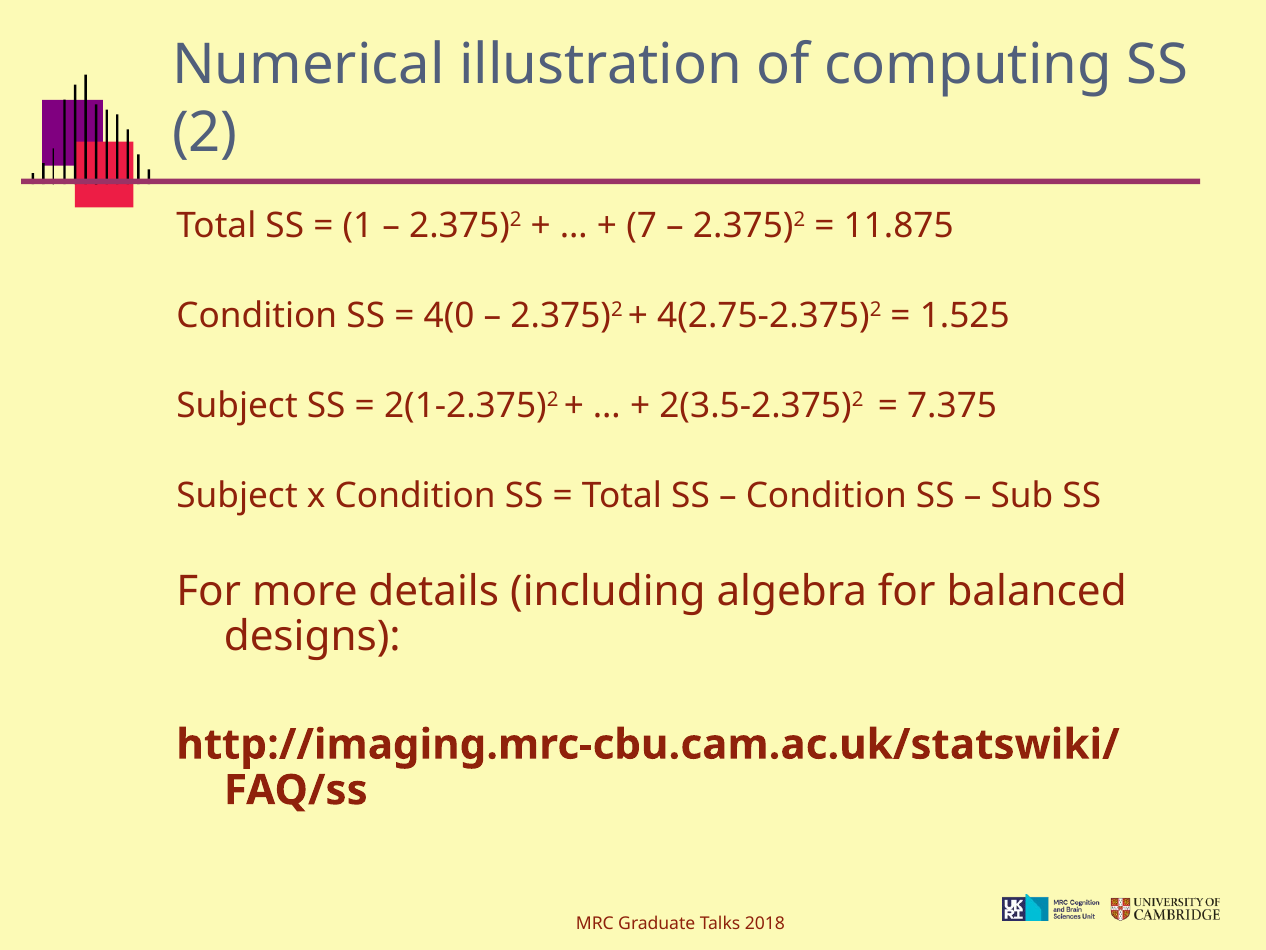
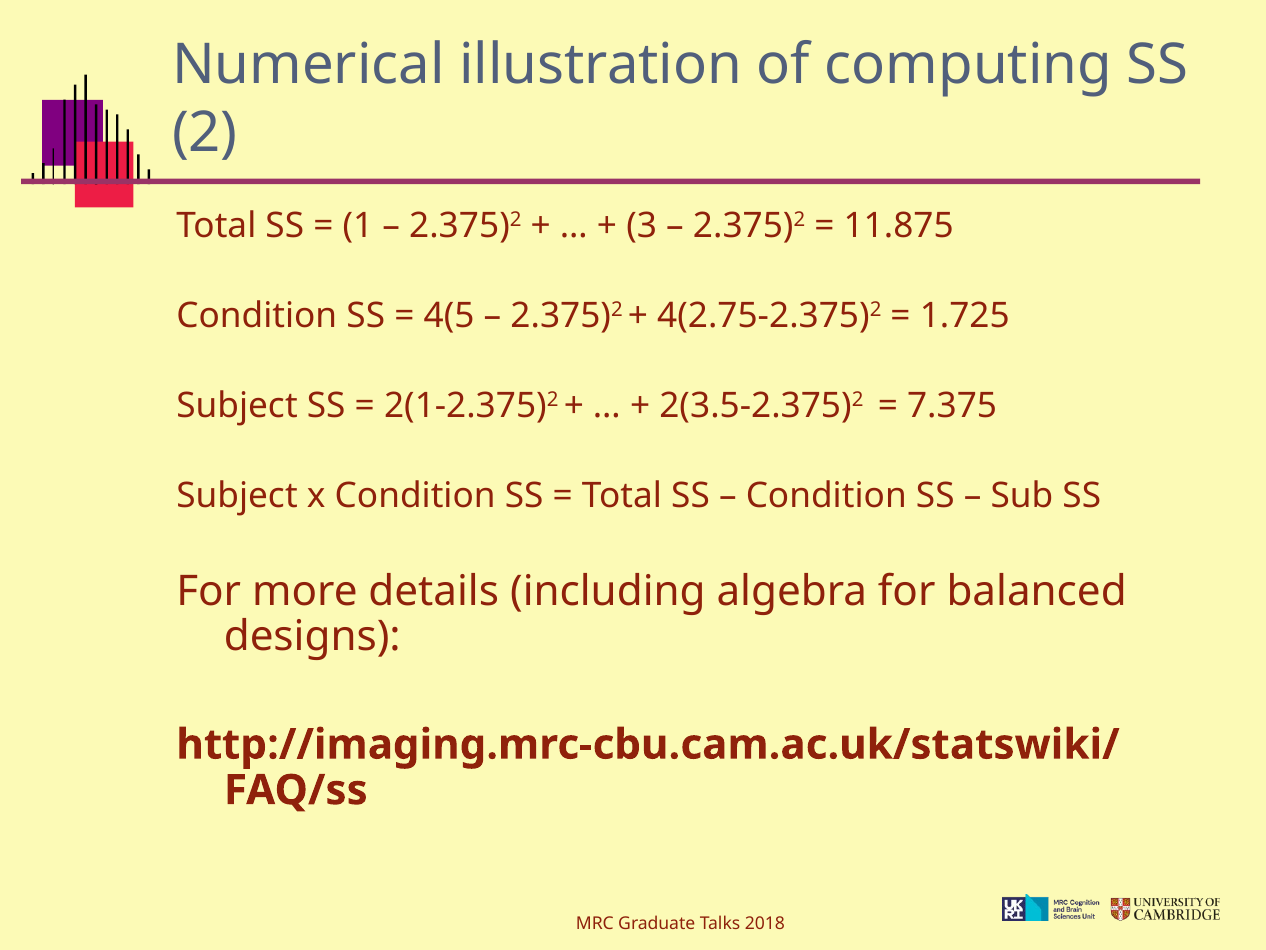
7: 7 -> 3
4(0: 4(0 -> 4(5
1.525: 1.525 -> 1.725
